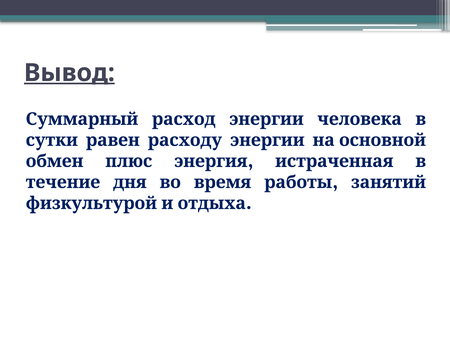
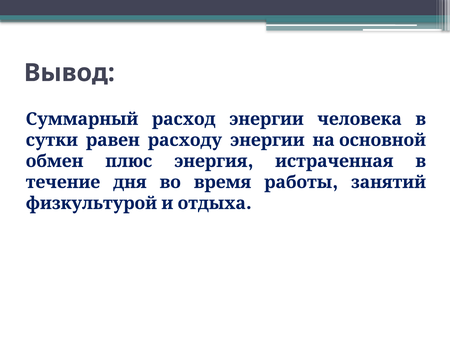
Вывод underline: present -> none
